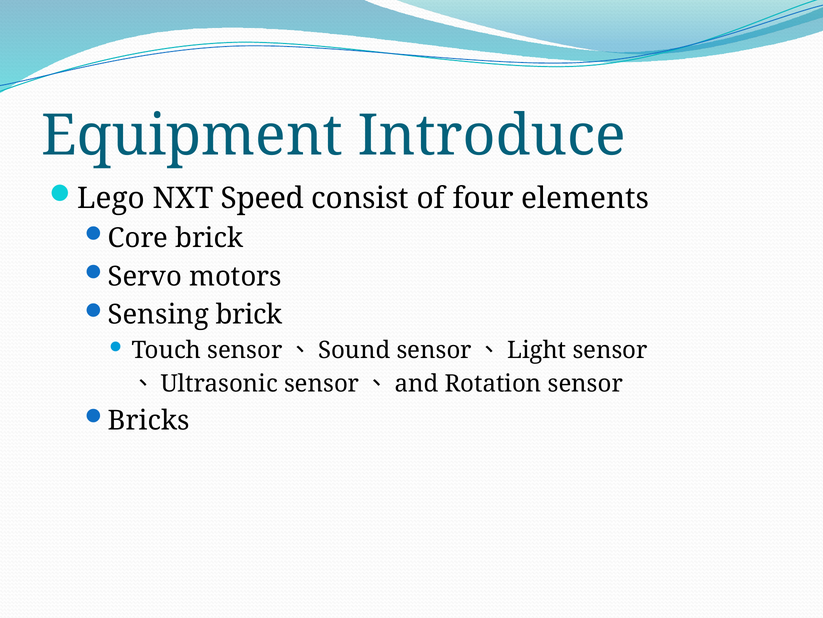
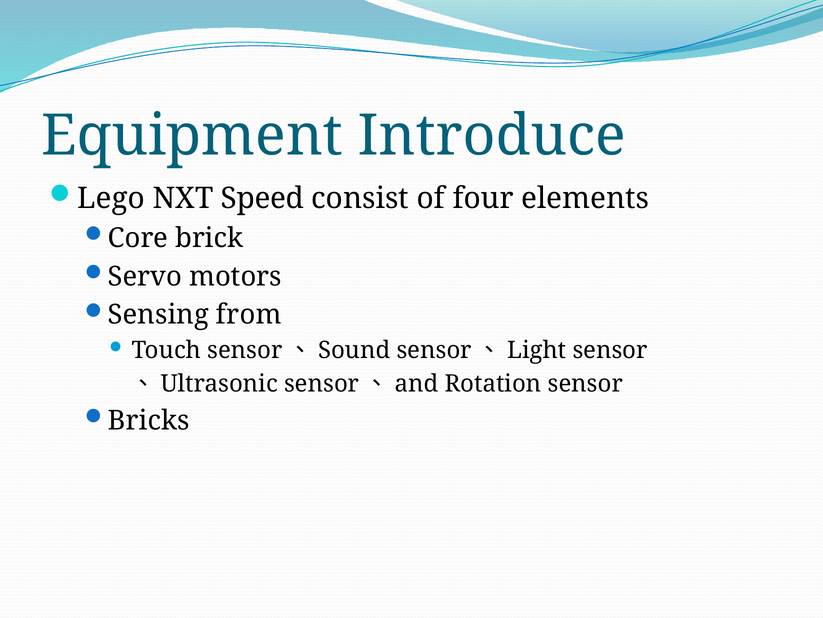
Sensing brick: brick -> from
